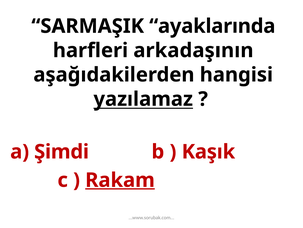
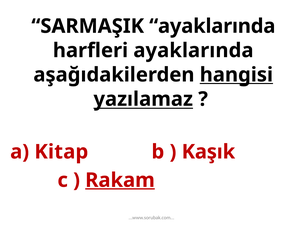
harfleri arkadaşının: arkadaşının -> ayaklarında
hangisi underline: none -> present
Şimdi: Şimdi -> Kitap
